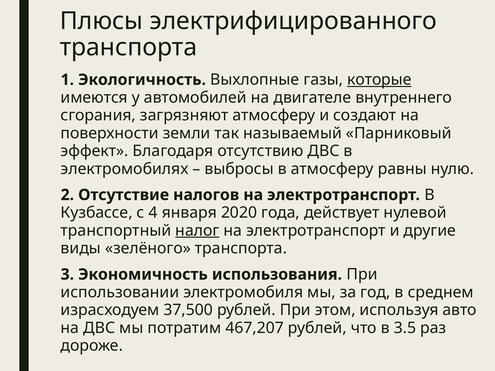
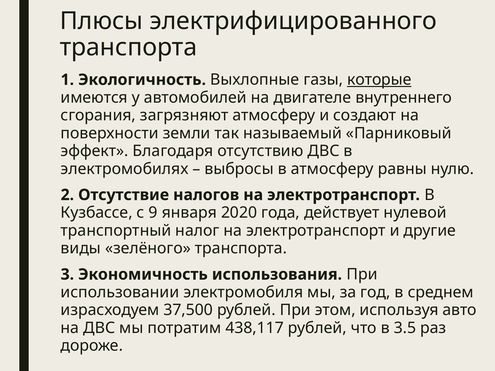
4: 4 -> 9
налог underline: present -> none
467,207: 467,207 -> 438,117
